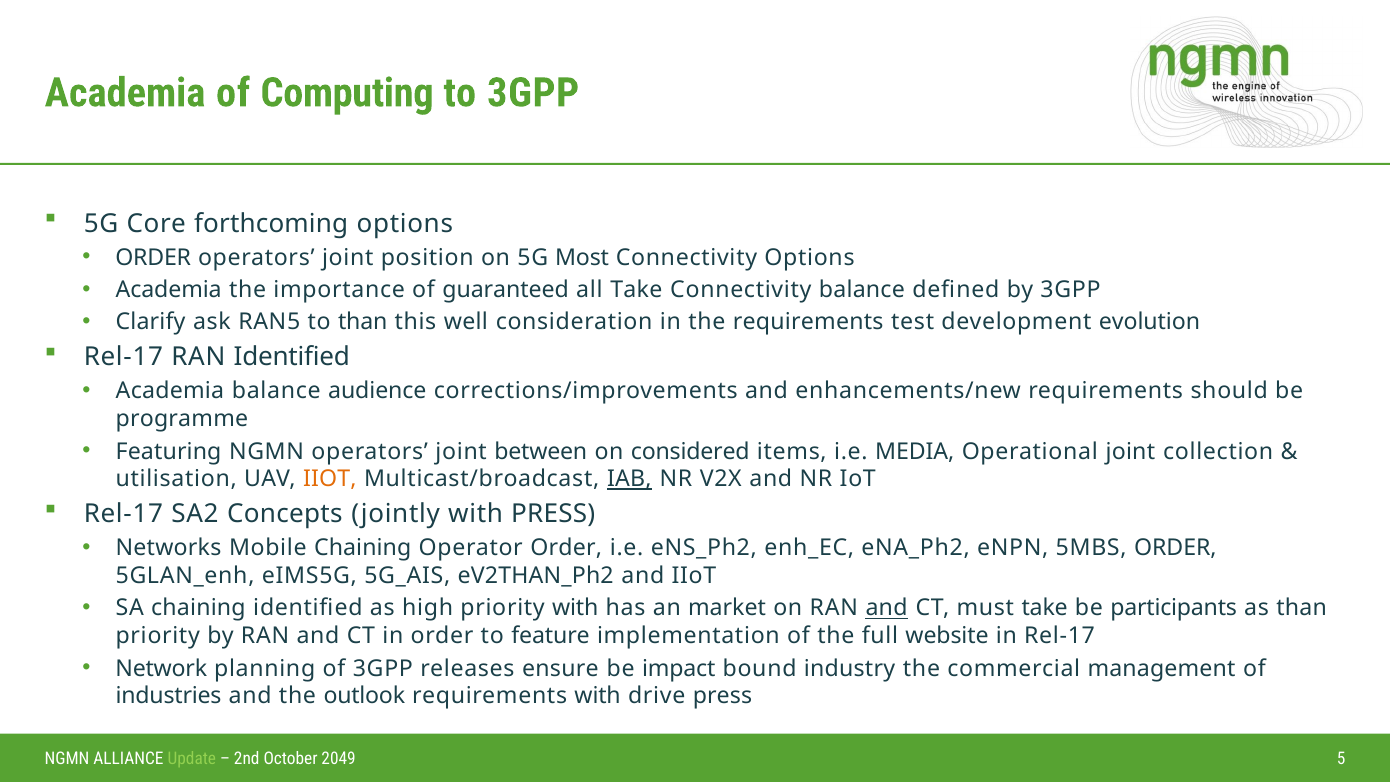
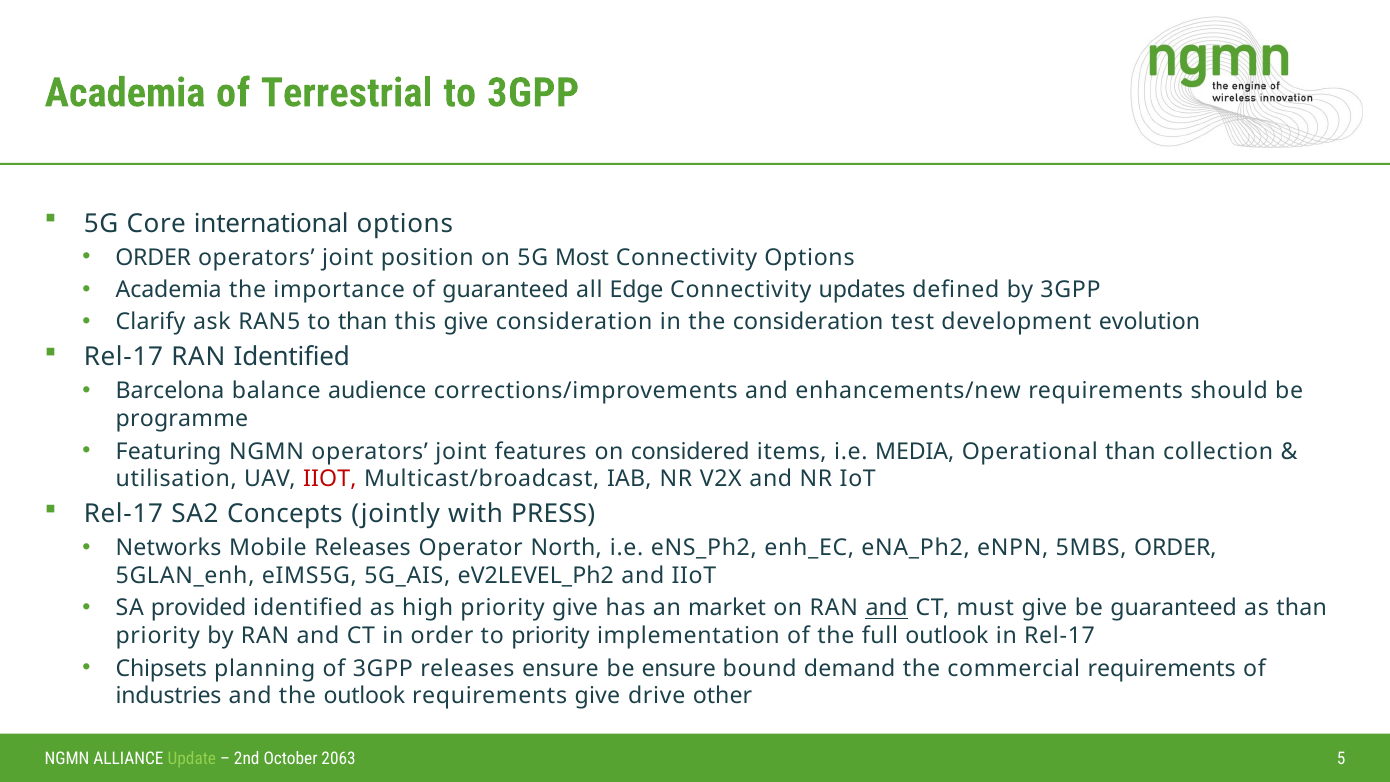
Computing: Computing -> Terrestrial
forthcoming: forthcoming -> international
all Take: Take -> Edge
Connectivity balance: balance -> updates
this well: well -> give
the requirements: requirements -> consideration
Academia at (170, 391): Academia -> Barcelona
between: between -> features
Operational joint: joint -> than
IIOT at (330, 479) colour: orange -> red
IAB underline: present -> none
Mobile Chaining: Chaining -> Releases
Operator Order: Order -> North
eV2THAN_Ph2: eV2THAN_Ph2 -> eV2LEVEL_Ph2
SA chaining: chaining -> provided
priority with: with -> give
must take: take -> give
be participants: participants -> guaranteed
to feature: feature -> priority
full website: website -> outlook
Network: Network -> Chipsets
be impact: impact -> ensure
industry: industry -> demand
commercial management: management -> requirements
requirements with: with -> give
drive press: press -> other
2049: 2049 -> 2063
